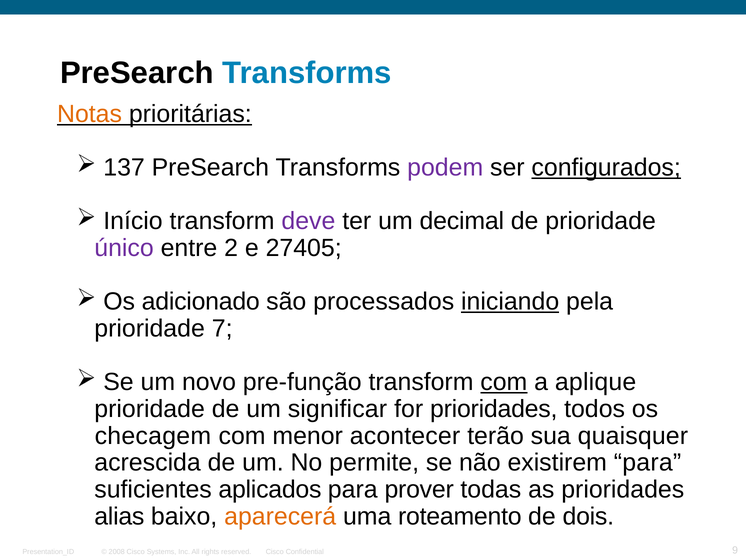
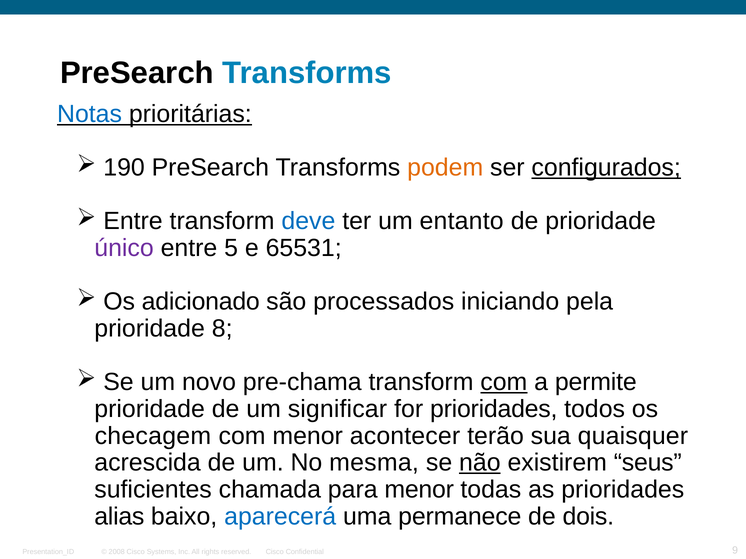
Notas colour: orange -> blue
137: 137 -> 190
podem colour: purple -> orange
Início at (133, 221): Início -> Entre
deve colour: purple -> blue
decimal: decimal -> entanto
2: 2 -> 5
27405: 27405 -> 65531
iniciando underline: present -> none
7: 7 -> 8
pre-função: pre-função -> pre-chama
aplique: aplique -> permite
permite: permite -> mesma
não underline: none -> present
existirem para: para -> seus
aplicados: aplicados -> chamada
para prover: prover -> menor
aparecerá colour: orange -> blue
roteamento: roteamento -> permanece
